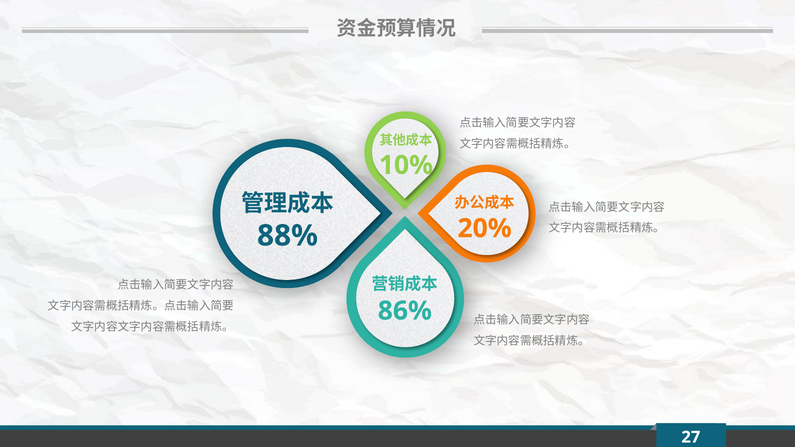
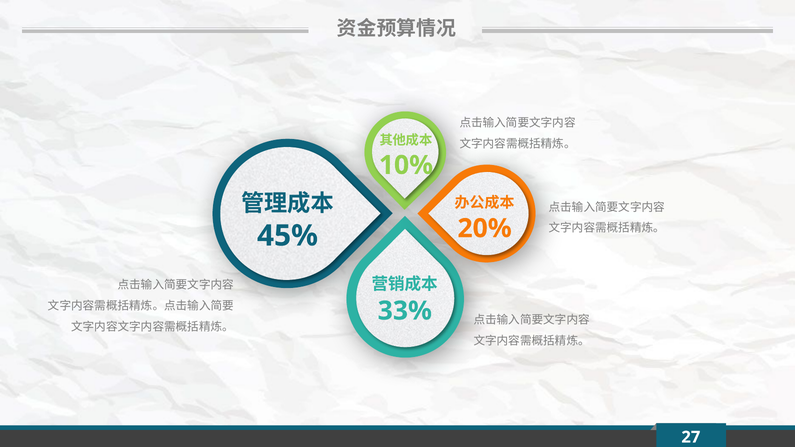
88%: 88% -> 45%
86%: 86% -> 33%
